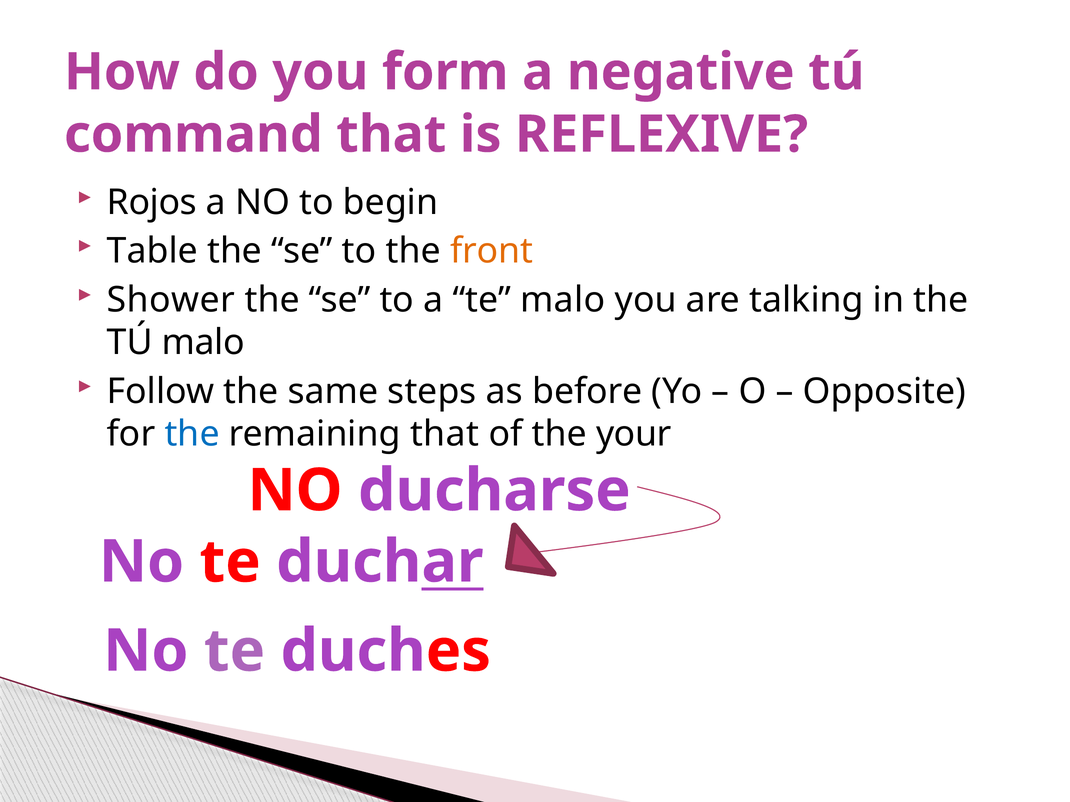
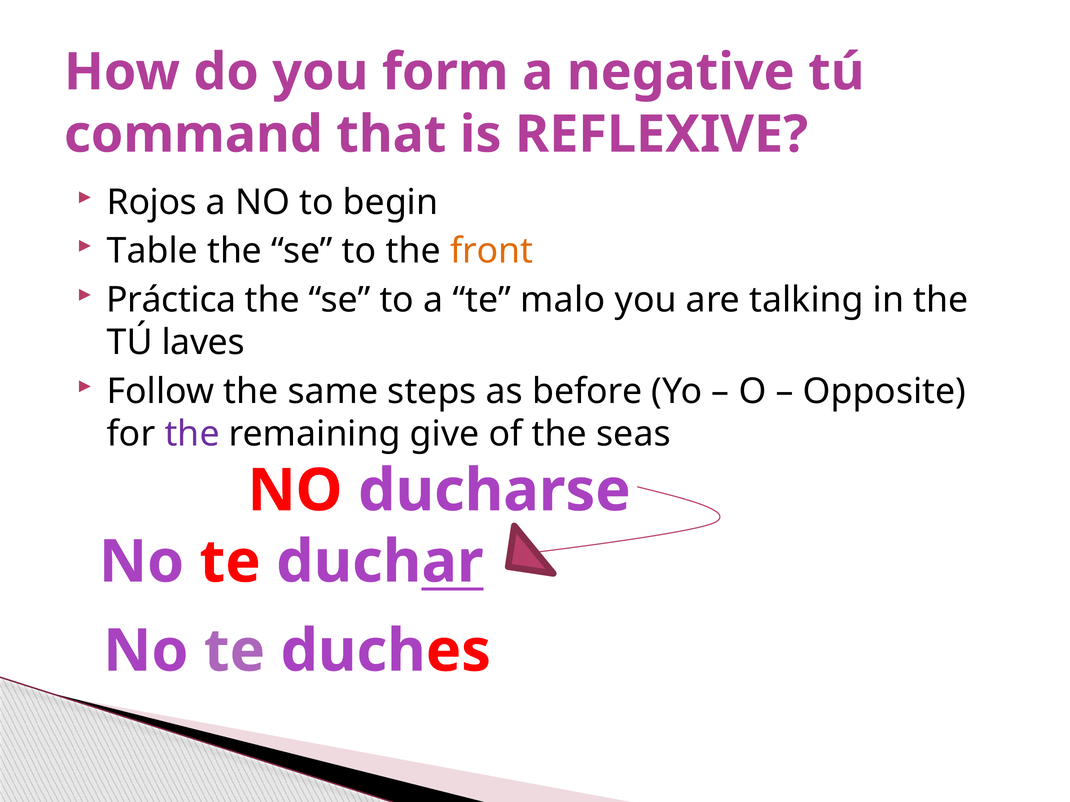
Shower: Shower -> Práctica
TÚ malo: malo -> laves
the at (192, 434) colour: blue -> purple
remaining that: that -> give
your: your -> seas
